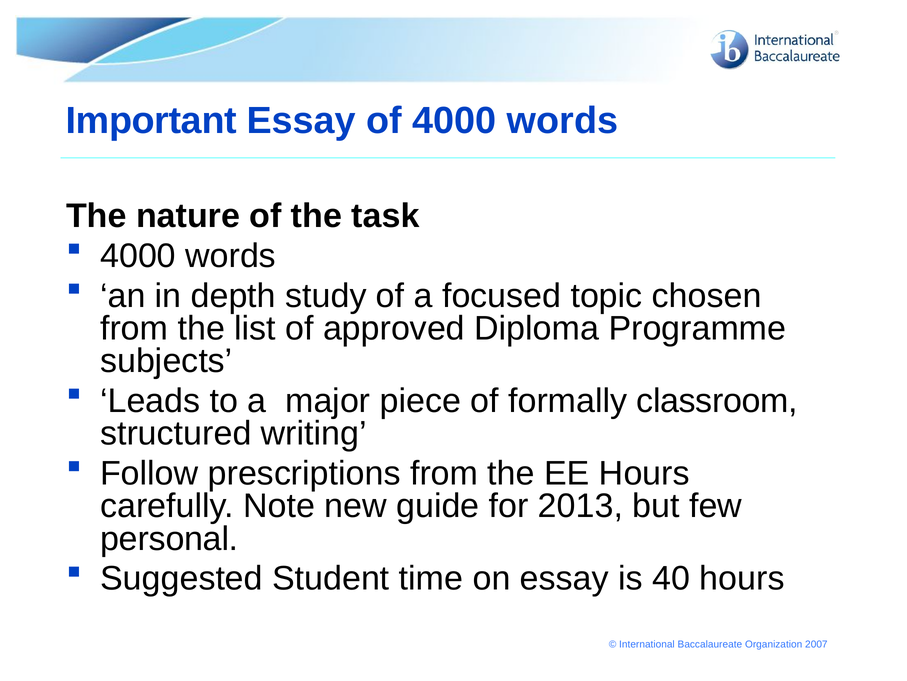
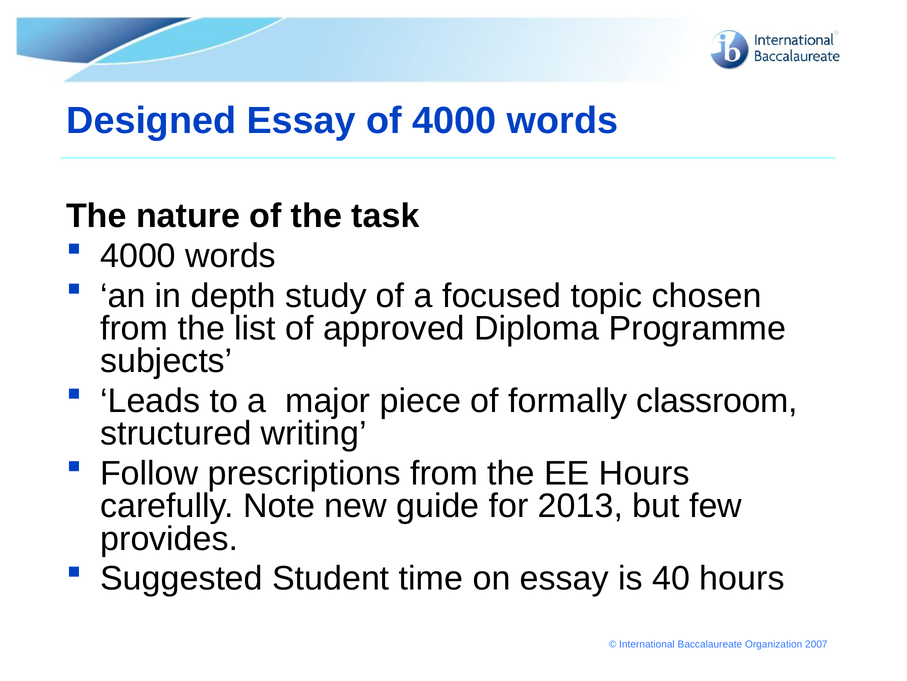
Important: Important -> Designed
personal: personal -> provides
